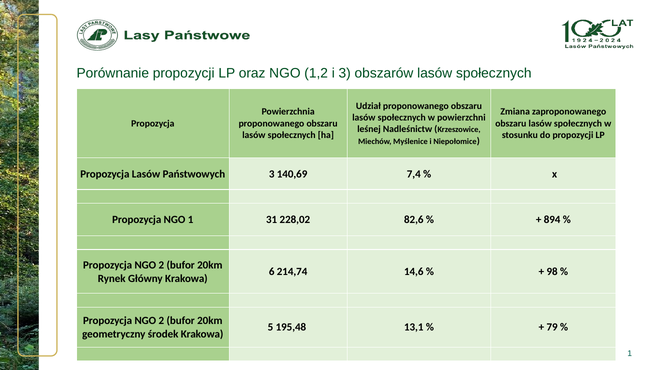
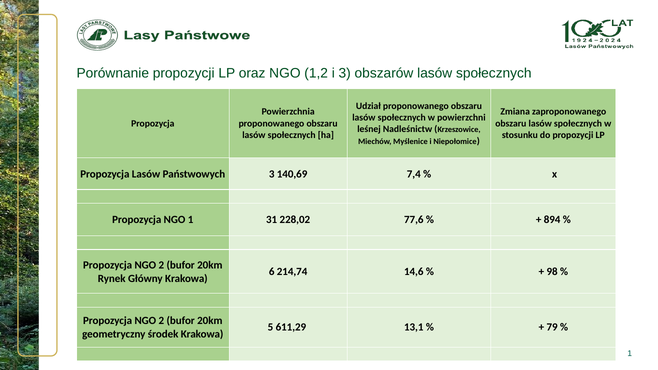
82,6: 82,6 -> 77,6
195,48: 195,48 -> 611,29
